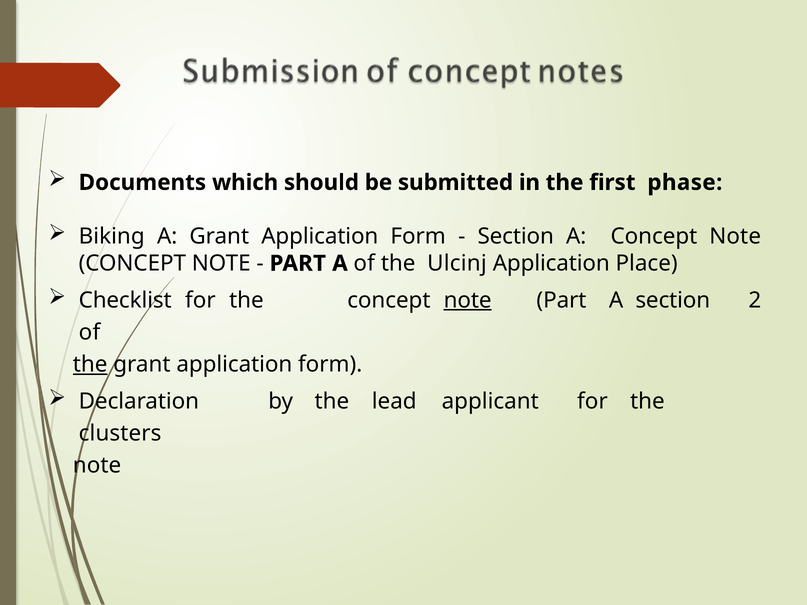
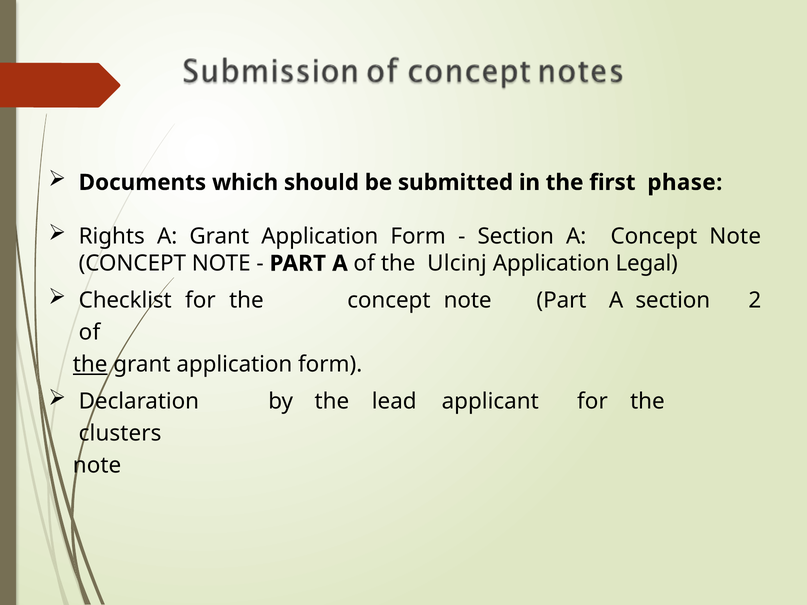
Biking: Biking -> Rights
Place: Place -> Legal
note at (468, 300) underline: present -> none
